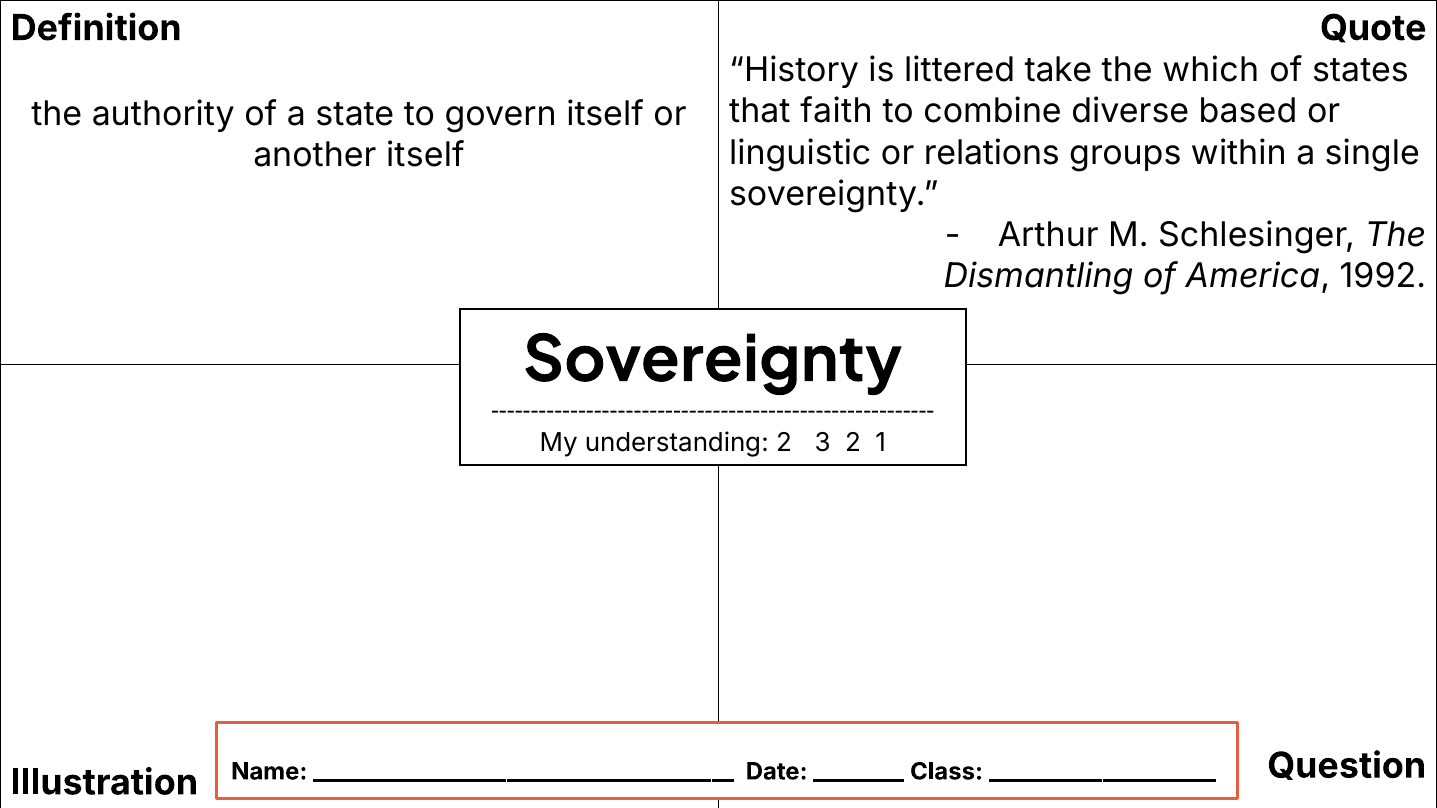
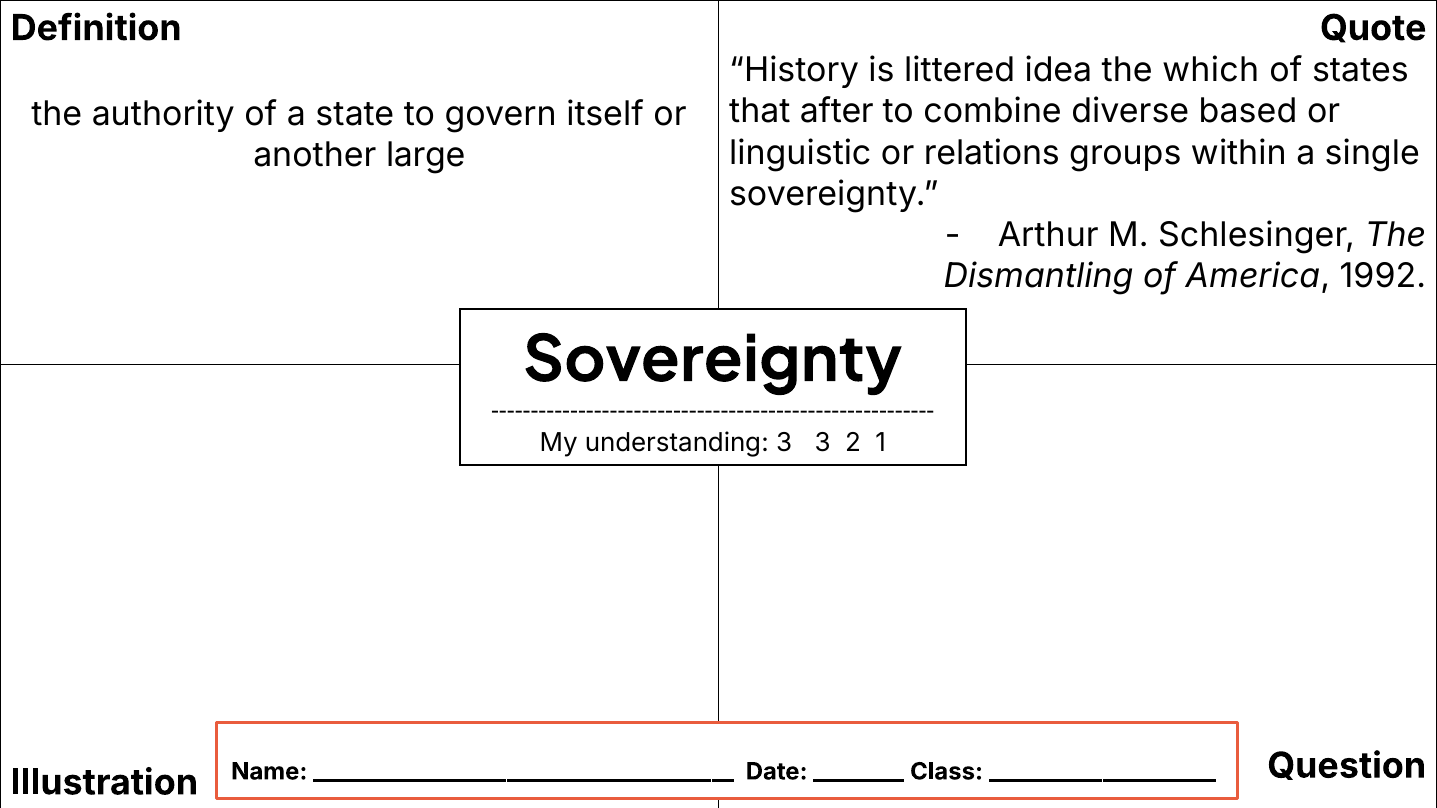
take: take -> idea
faith: faith -> after
another itself: itself -> large
understanding 2: 2 -> 3
